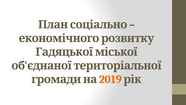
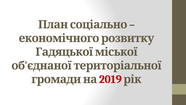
2019 colour: orange -> red
